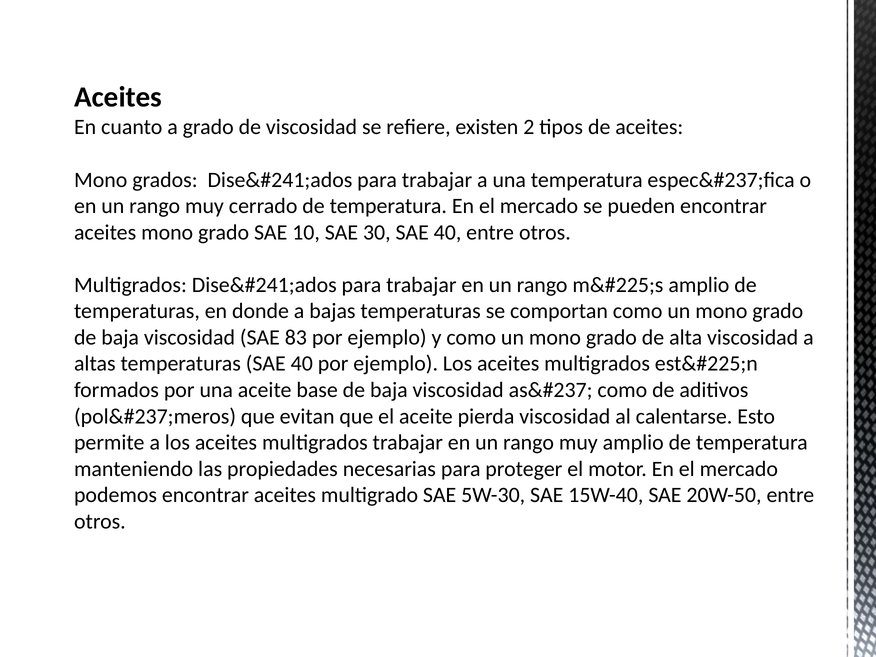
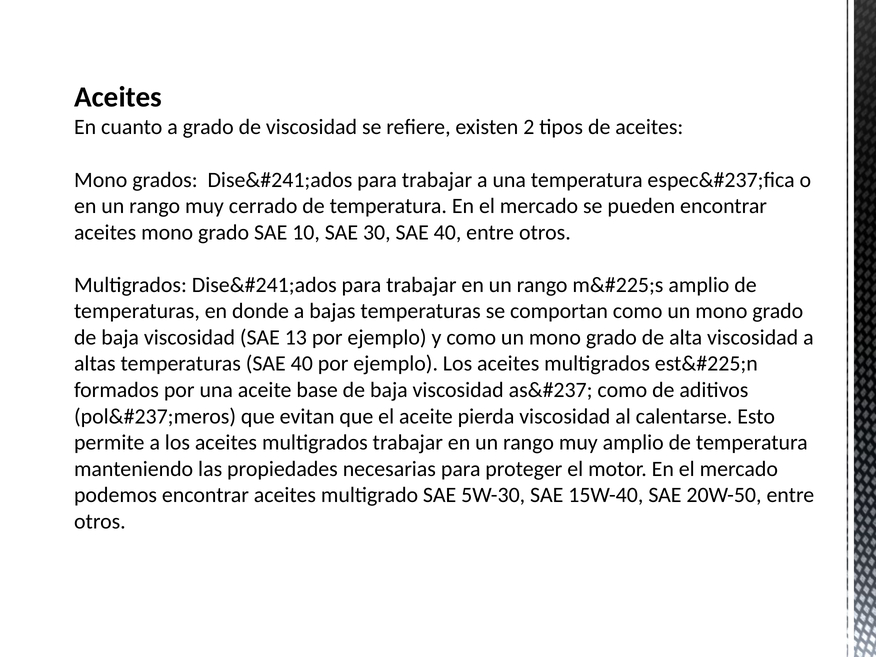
83: 83 -> 13
